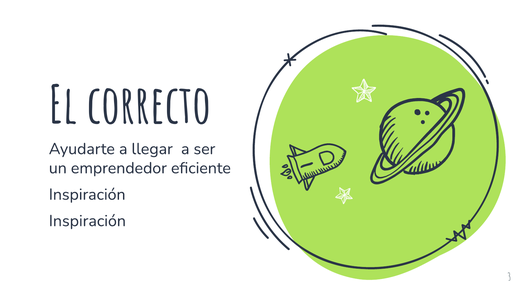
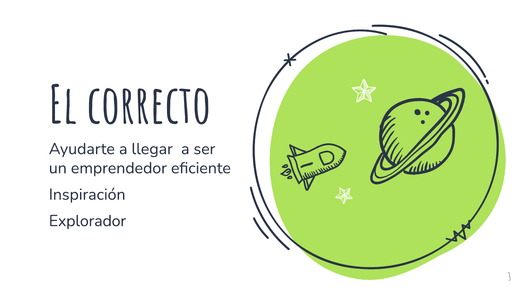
Inspiración at (87, 221): Inspiración -> Explorador
